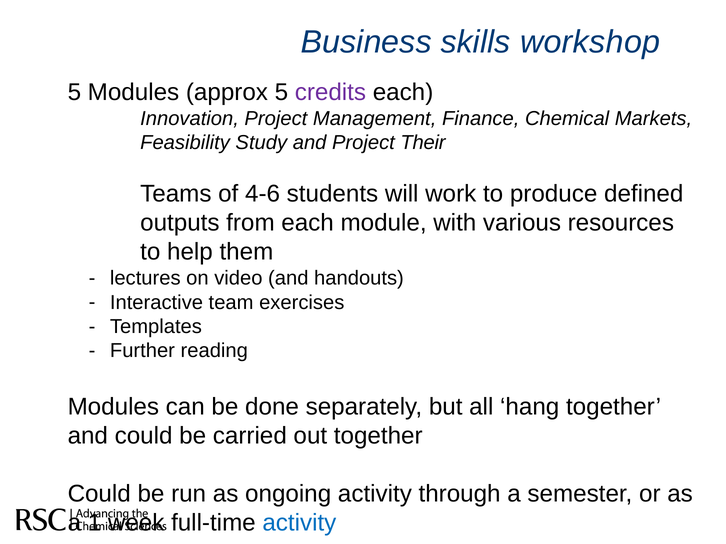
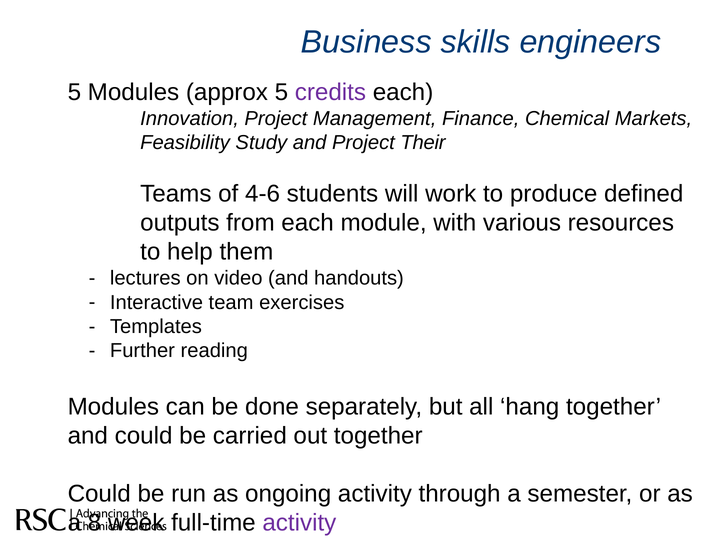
workshop: workshop -> engineers
1: 1 -> 8
activity at (299, 523) colour: blue -> purple
